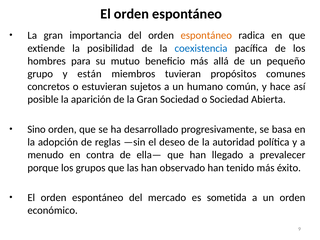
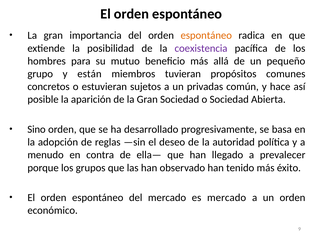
coexistencia colour: blue -> purple
humano: humano -> privadas
es sometida: sometida -> mercado
